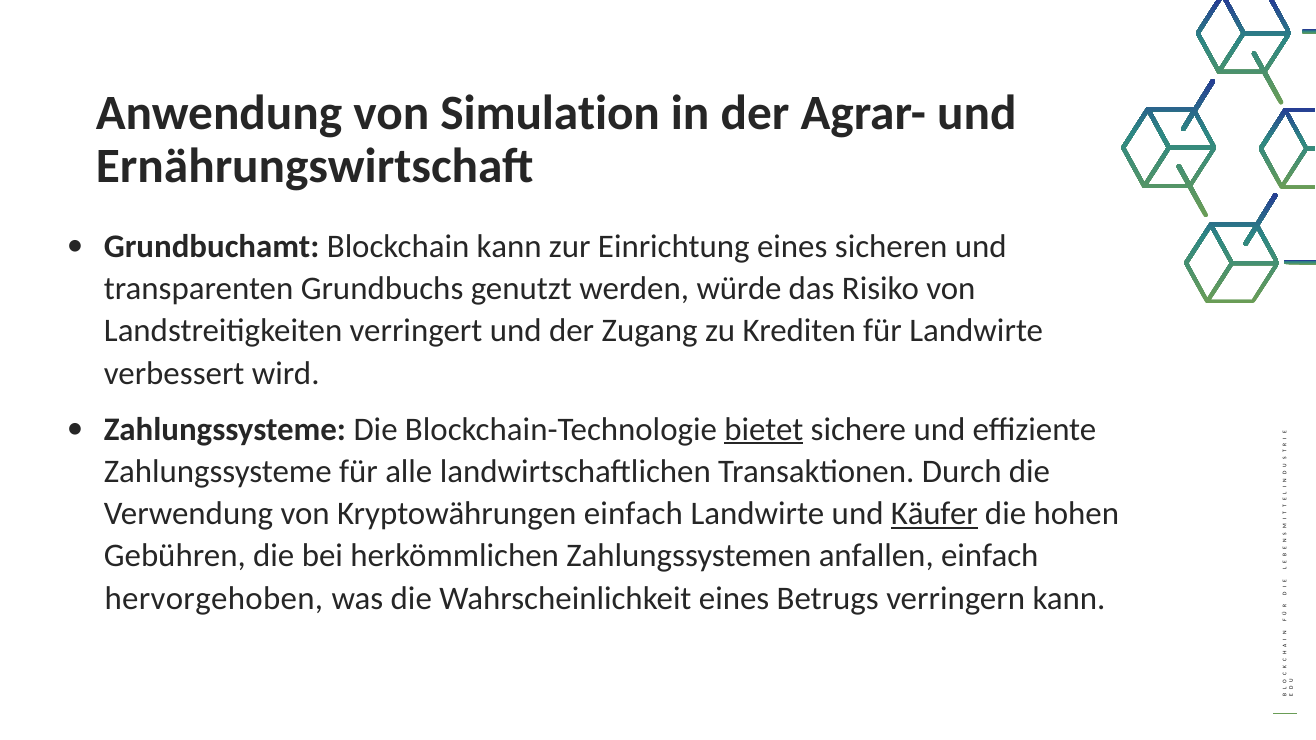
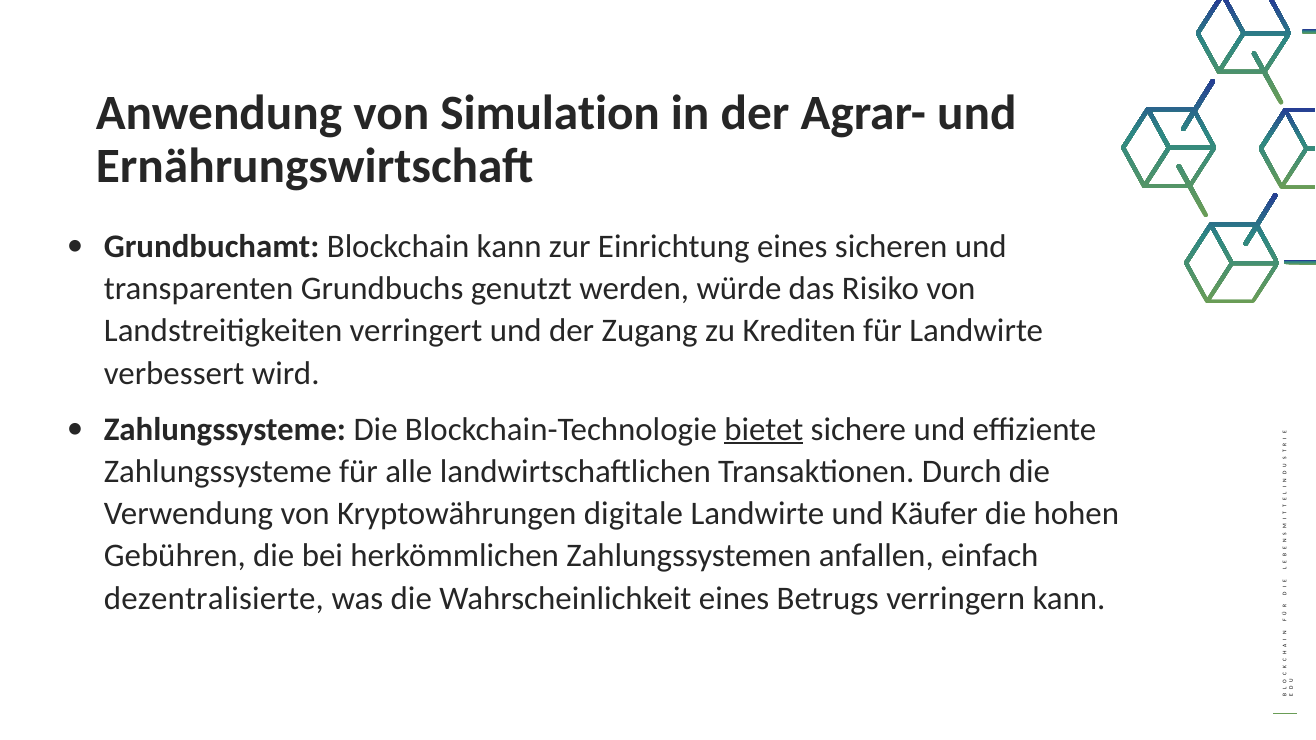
Kryptowährungen einfach: einfach -> digitale
Käufer underline: present -> none
hervorgehoben: hervorgehoben -> dezentralisierte
